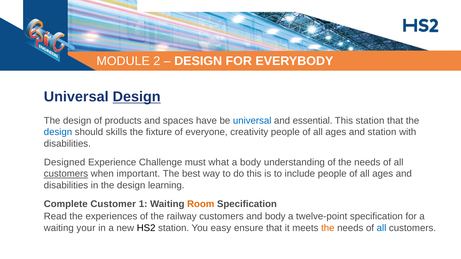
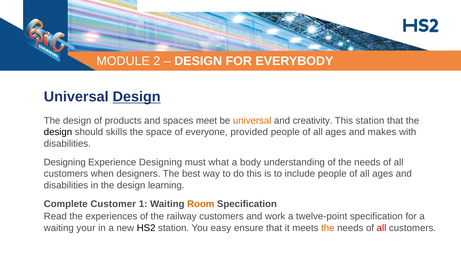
have: have -> meet
universal at (252, 121) colour: blue -> orange
essential: essential -> creativity
design at (58, 132) colour: blue -> black
fixture: fixture -> space
creativity: creativity -> provided
and station: station -> makes
Designed at (65, 162): Designed -> Designing
Experience Challenge: Challenge -> Designing
customers at (66, 174) underline: present -> none
important: important -> designers
and body: body -> work
all at (382, 228) colour: blue -> red
